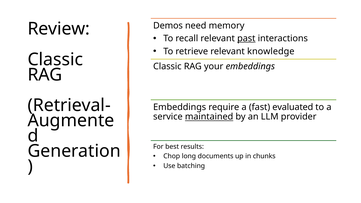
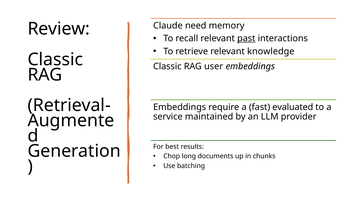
Demos: Demos -> Claude
your: your -> user
maintained underline: present -> none
